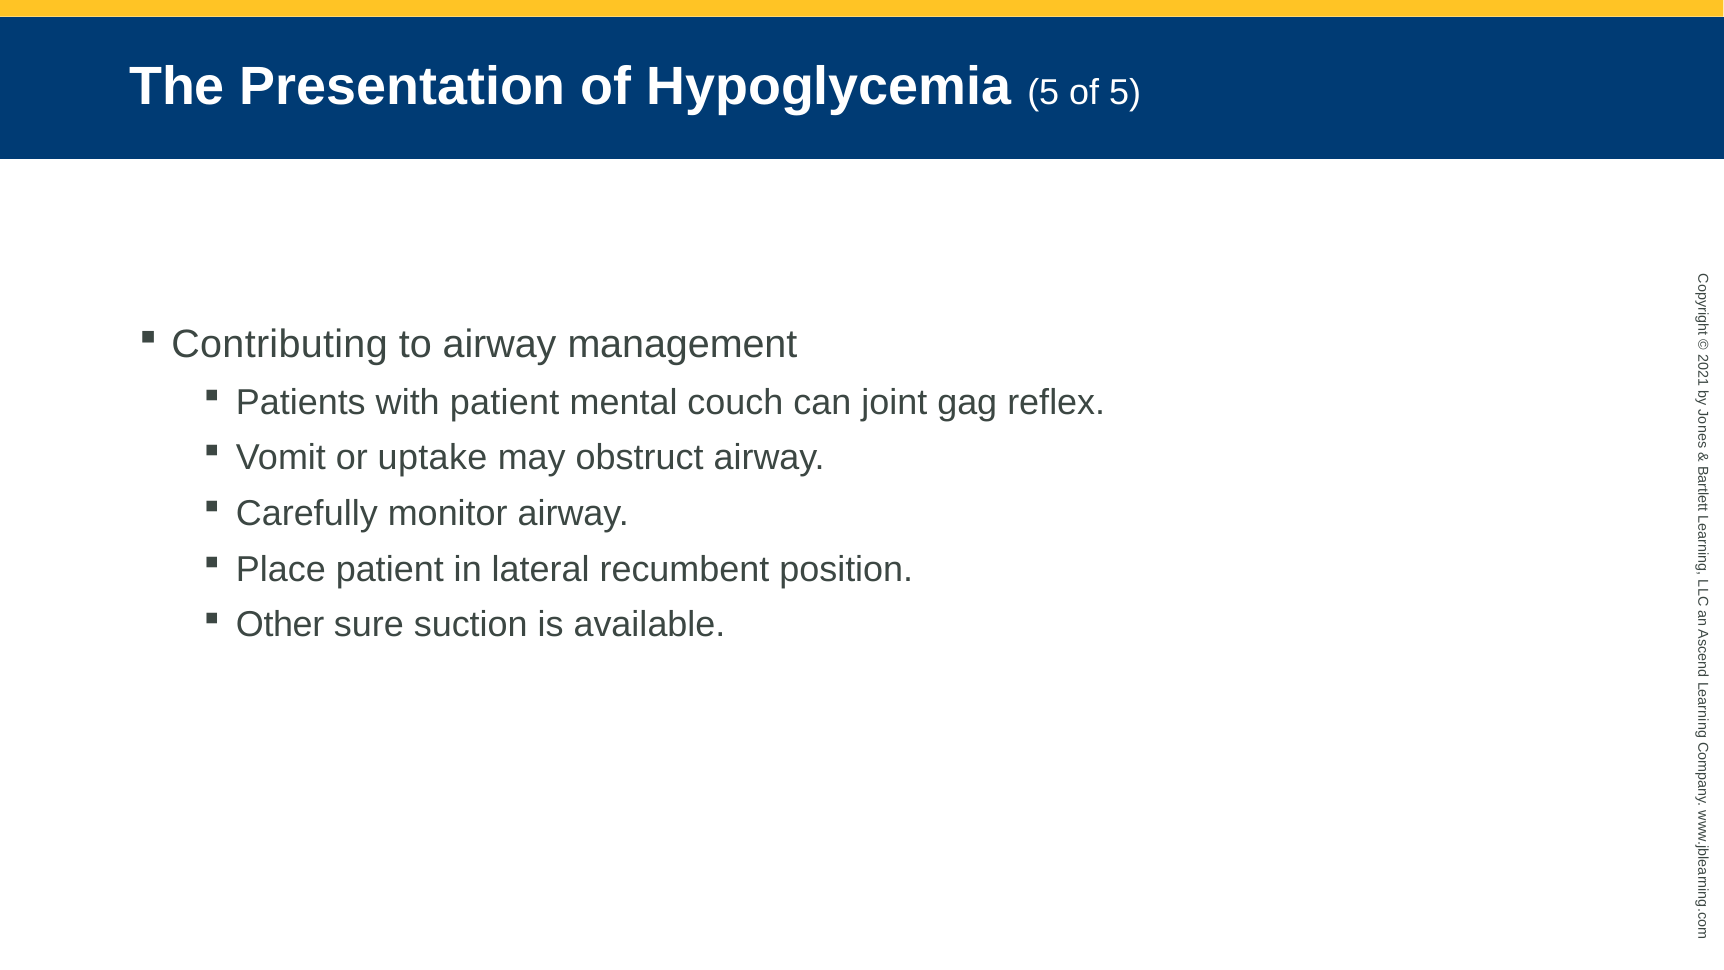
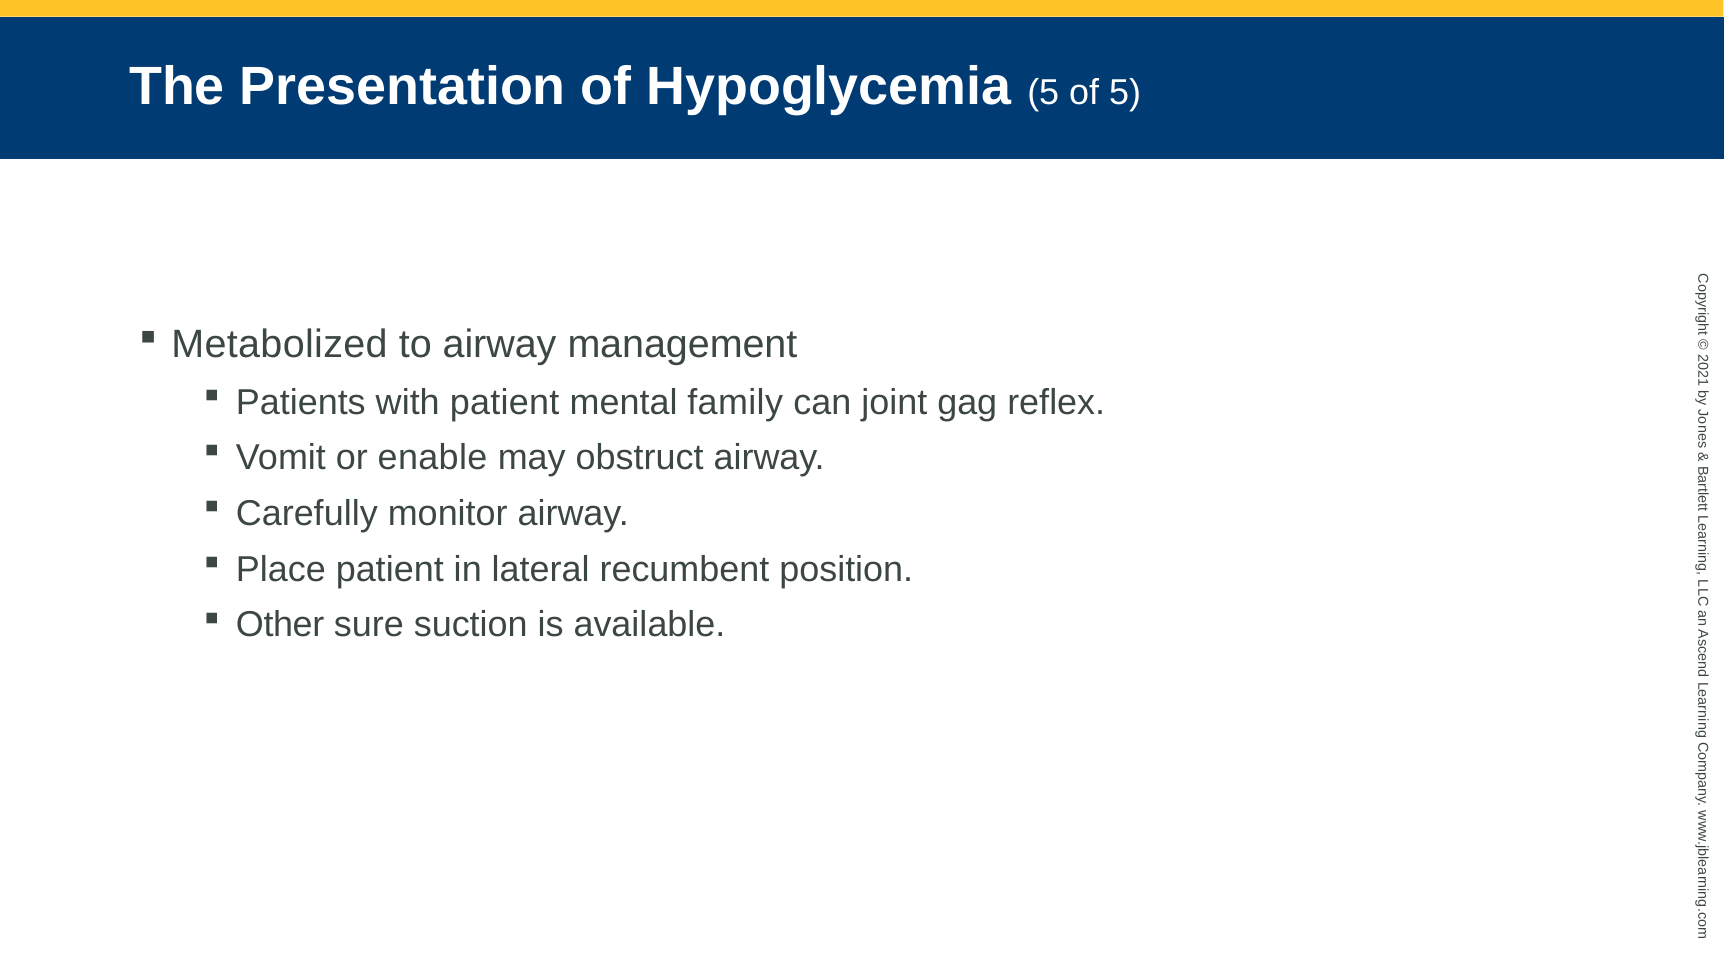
Contributing: Contributing -> Metabolized
couch: couch -> family
uptake: uptake -> enable
